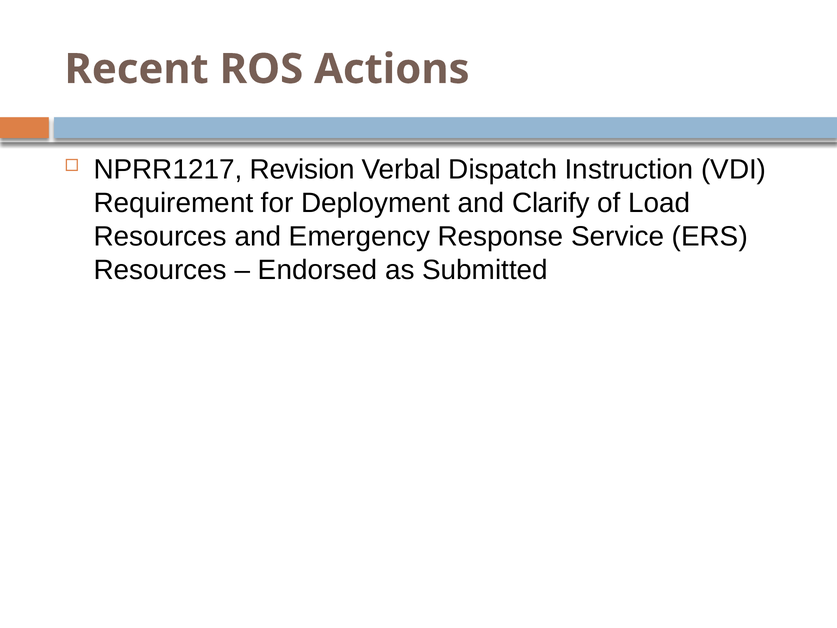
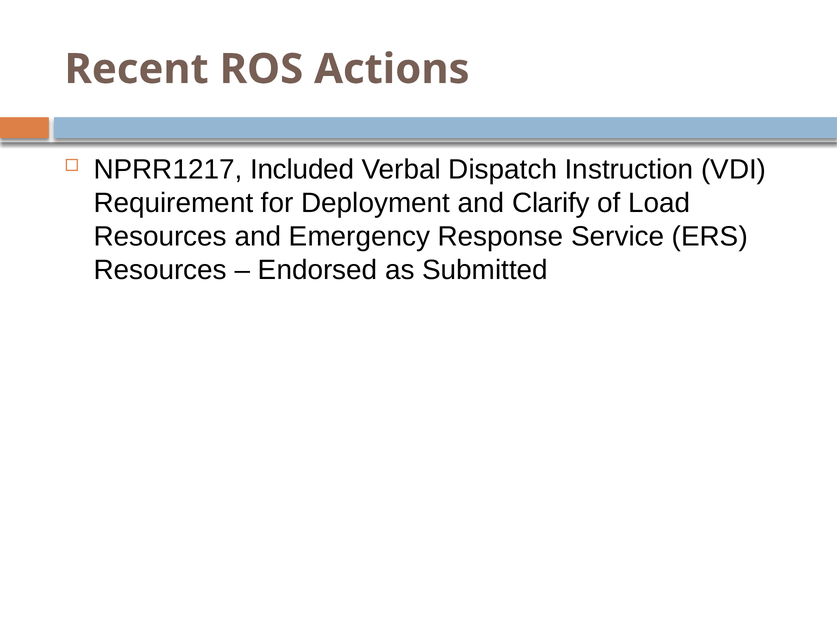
Revision: Revision -> Included
